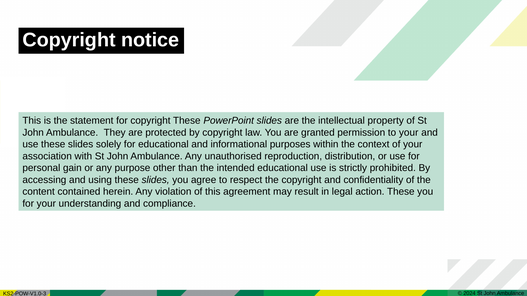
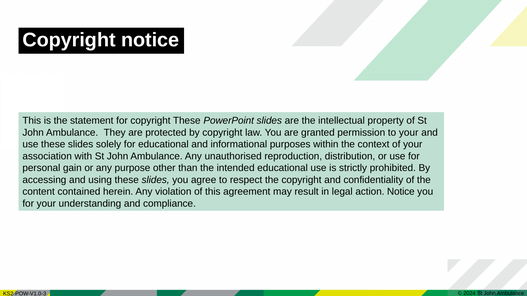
action These: These -> Notice
